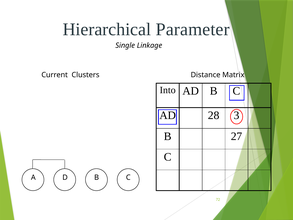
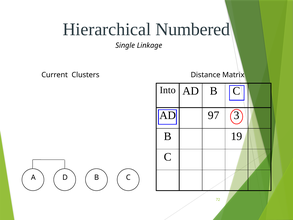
Parameter: Parameter -> Numbered
28: 28 -> 97
27: 27 -> 19
